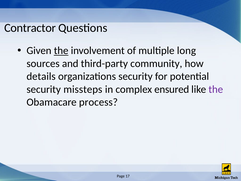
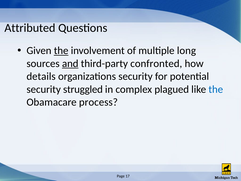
Contractor: Contractor -> Attributed
and underline: none -> present
community: community -> confronted
missteps: missteps -> struggled
ensured: ensured -> plagued
the at (216, 89) colour: purple -> blue
